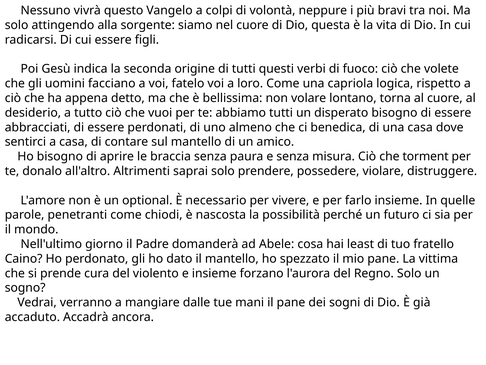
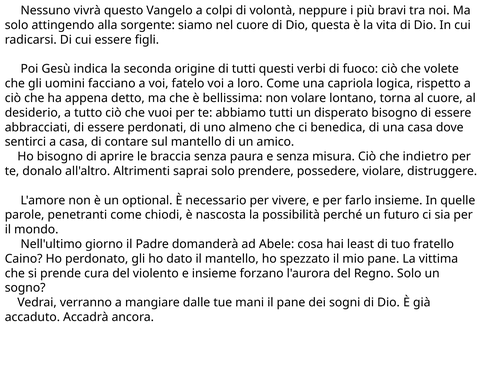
torment: torment -> indietro
